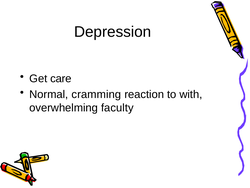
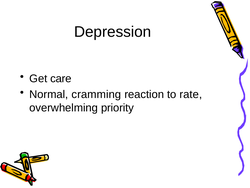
with: with -> rate
faculty: faculty -> priority
